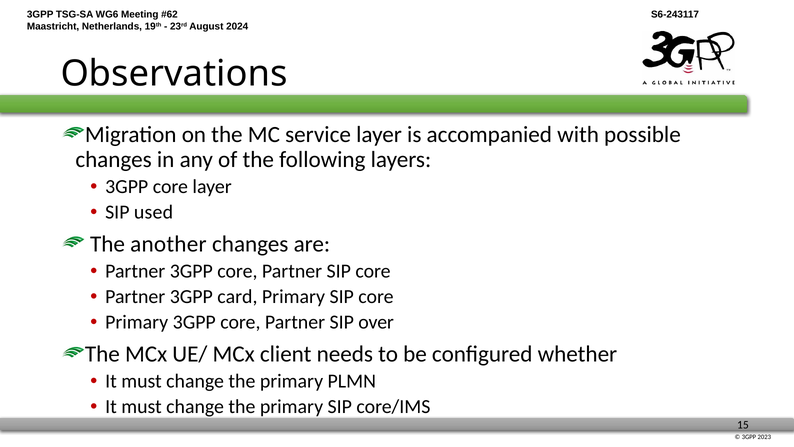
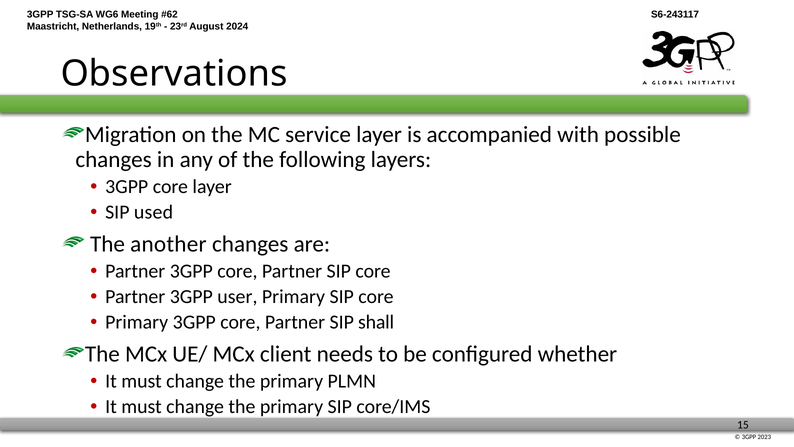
card: card -> user
over: over -> shall
